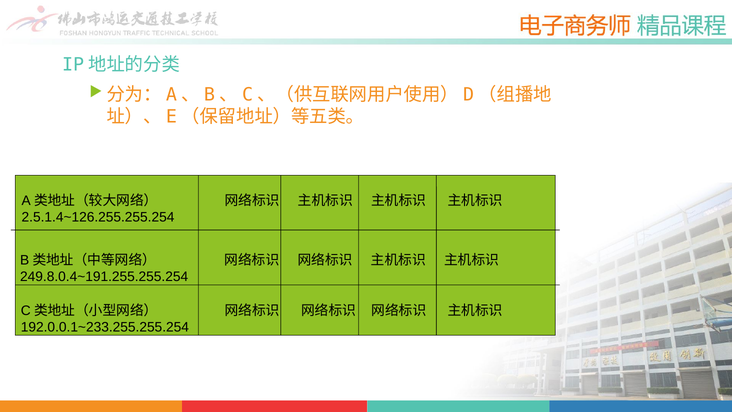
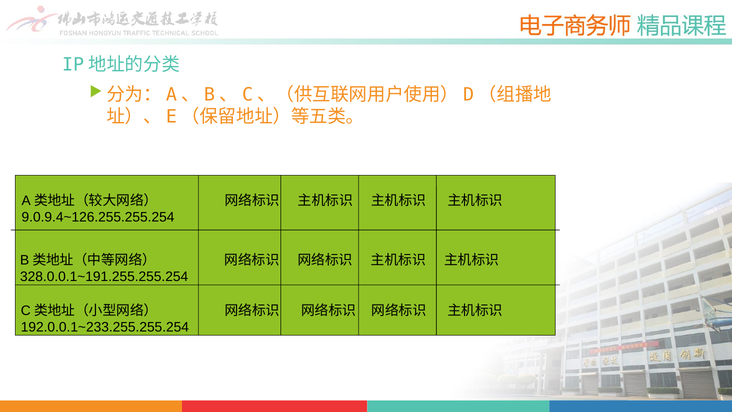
2.5.1.4~126.255.255.254: 2.5.1.4~126.255.255.254 -> 9.0.9.4~126.255.255.254
249.8.0.4~191.255.255.254: 249.8.0.4~191.255.255.254 -> 328.0.0.1~191.255.255.254
